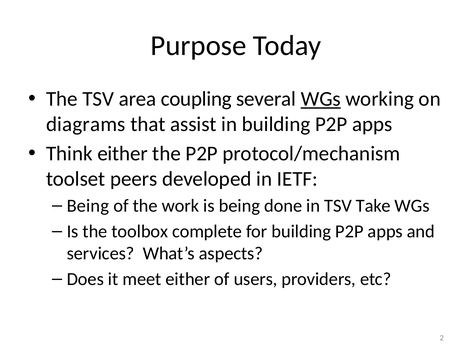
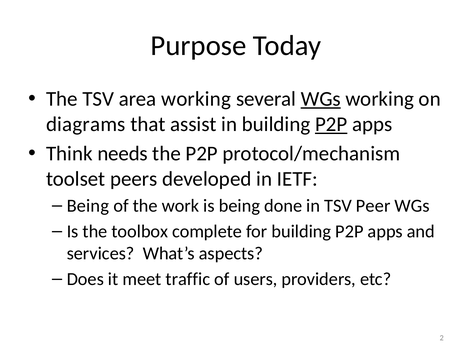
area coupling: coupling -> working
P2P at (331, 124) underline: none -> present
Think either: either -> needs
Take: Take -> Peer
meet either: either -> traffic
